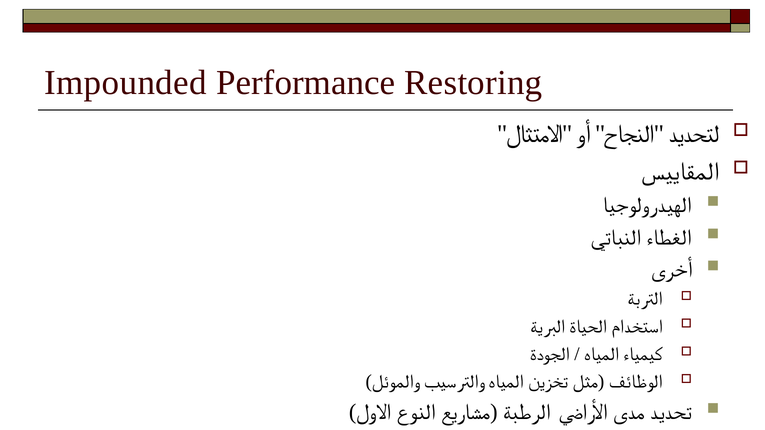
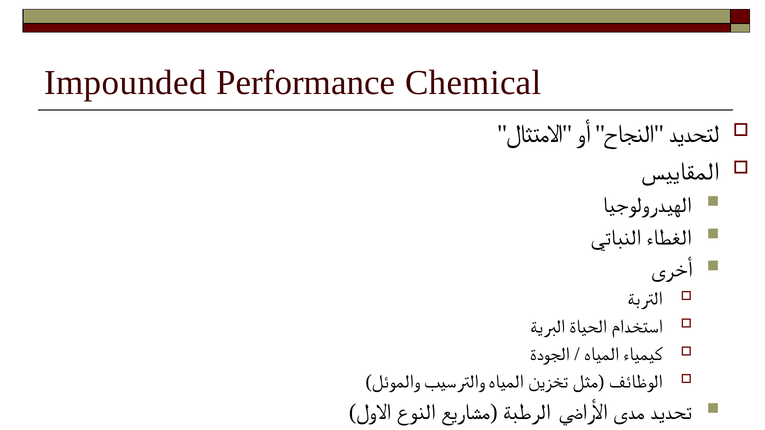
Restoring: Restoring -> Chemical
